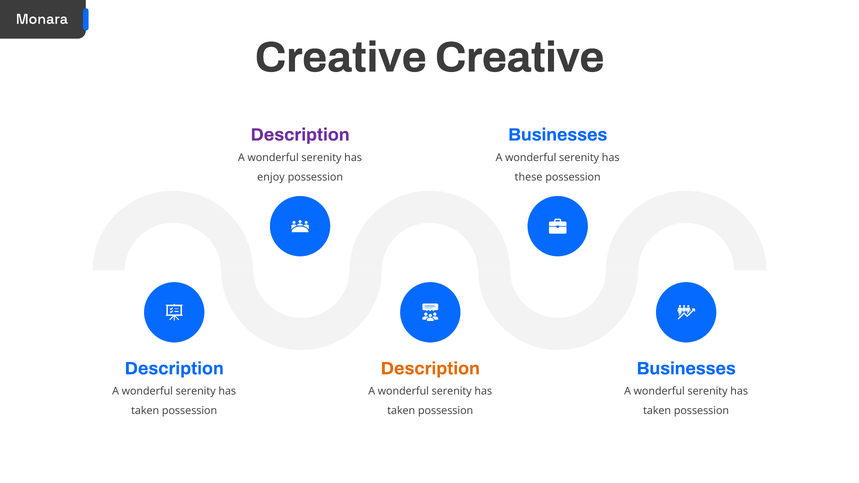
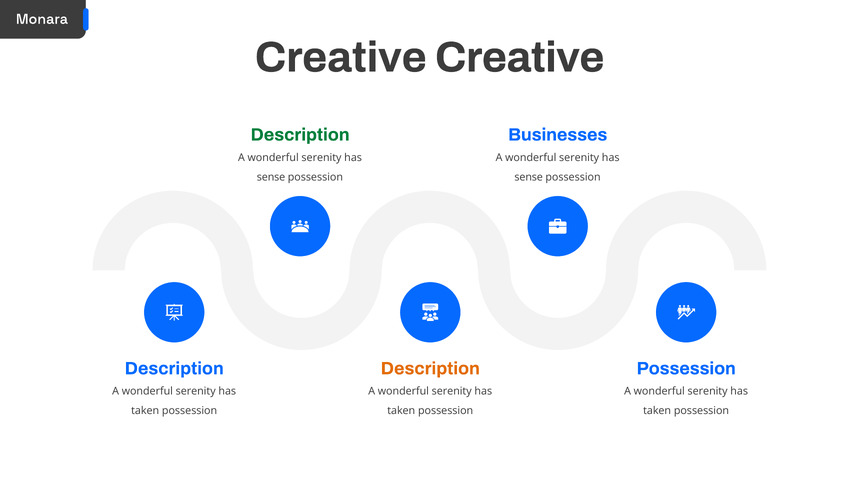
Description at (300, 135) colour: purple -> green
enjoy at (271, 177): enjoy -> sense
these at (529, 177): these -> sense
Businesses at (686, 369): Businesses -> Possession
